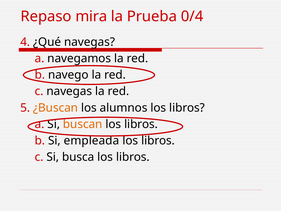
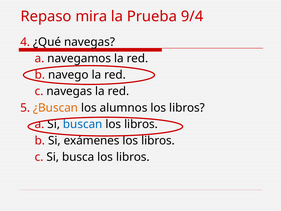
0/4: 0/4 -> 9/4
buscan colour: orange -> blue
empleada: empleada -> exámenes
